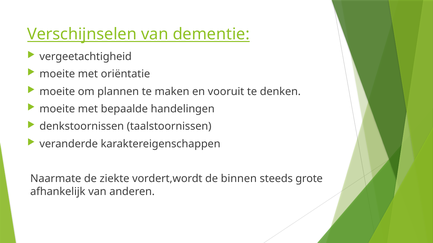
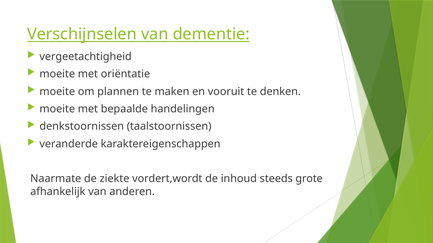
binnen: binnen -> inhoud
